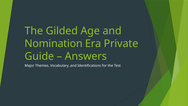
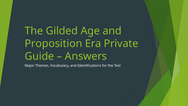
Nomination: Nomination -> Proposition
